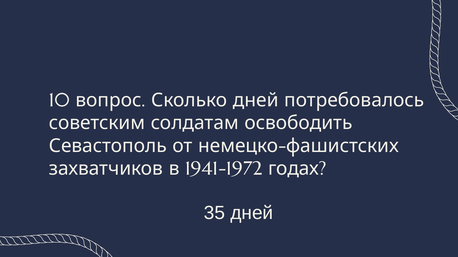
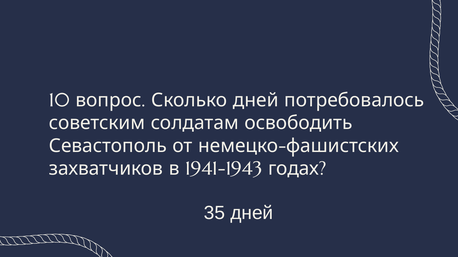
1941-1972: 1941-1972 -> 1941-1943
